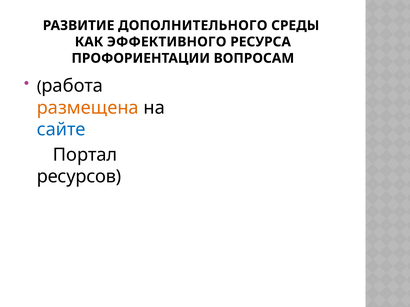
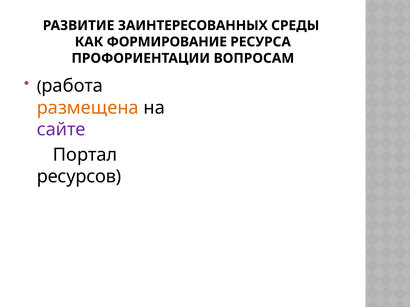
ДОПОЛНИТЕЛЬНОГО: ДОПОЛНИТЕЛЬНОГО -> ЗАИНТЕРЕСОВАННЫХ
ЭФФЕКТИВНОГО: ЭФФЕКТИВНОГО -> ФОРМИРОВАНИЕ
сайте colour: blue -> purple
